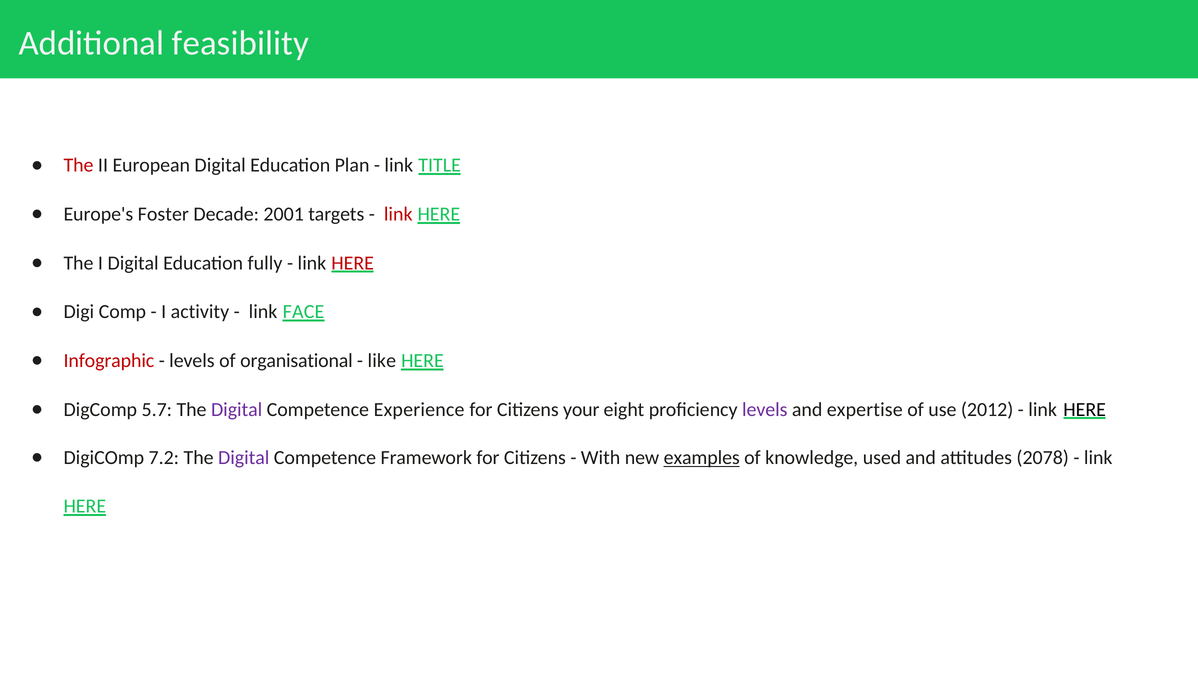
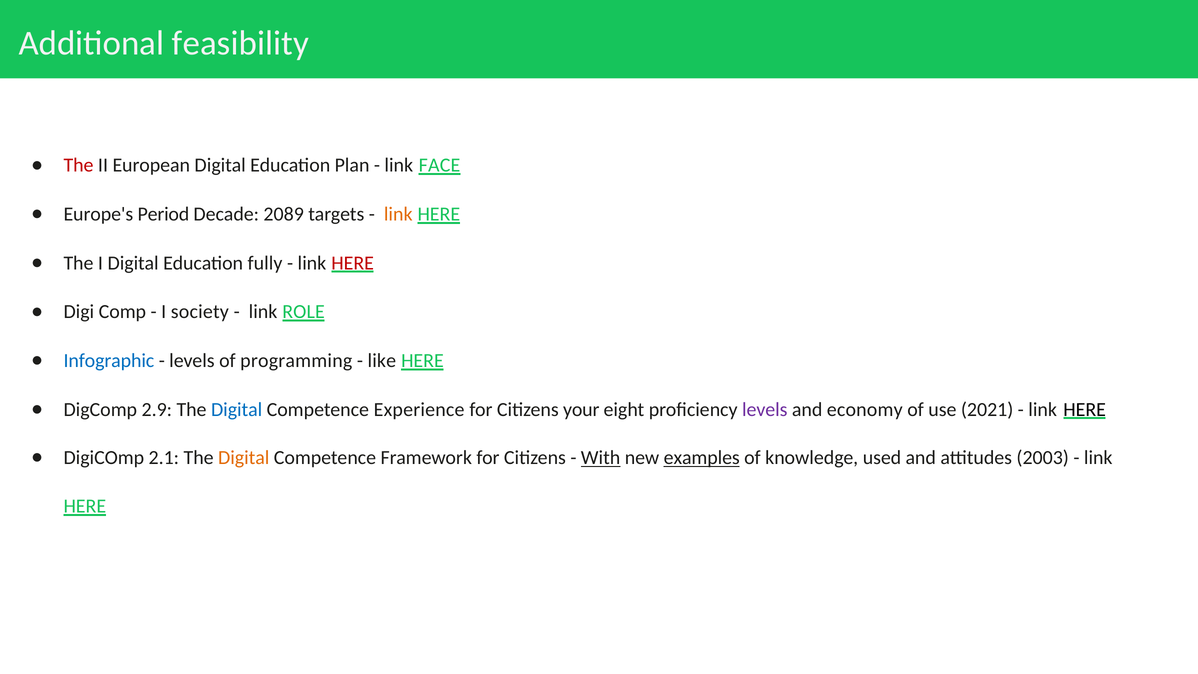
TITLE: TITLE -> FACE
Foster: Foster -> Period
2001: 2001 -> 2089
link at (398, 214) colour: red -> orange
activity: activity -> society
FACE: FACE -> ROLE
Infographic colour: red -> blue
organisational: organisational -> programming
5.7: 5.7 -> 2.9
Digital at (237, 409) colour: purple -> blue
expertise: expertise -> economy
2012: 2012 -> 2021
7.2: 7.2 -> 2.1
Digital at (244, 458) colour: purple -> orange
With underline: none -> present
2078: 2078 -> 2003
